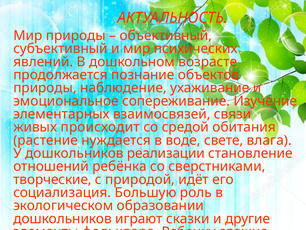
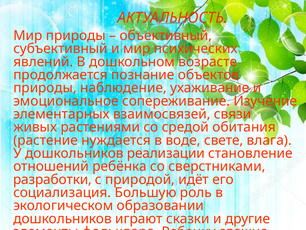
происходит: происходит -> растениями
творческие: творческие -> разработки
